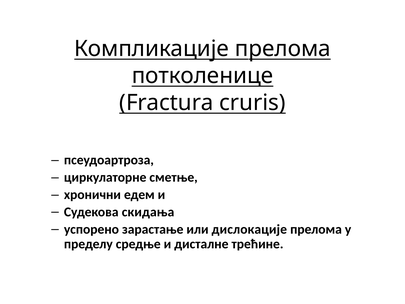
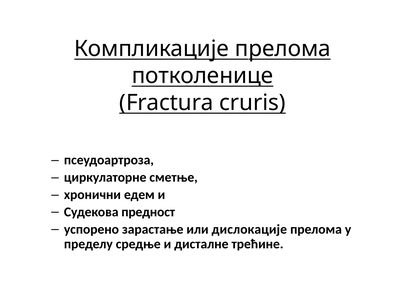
скидања: скидања -> предност
